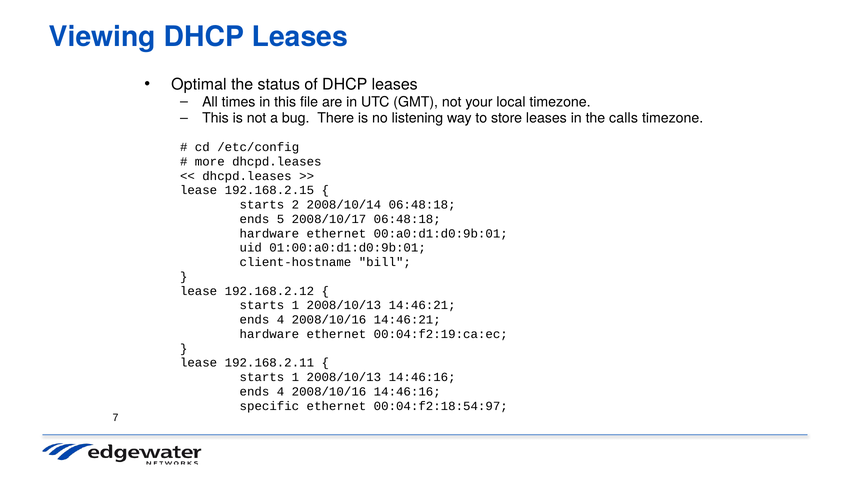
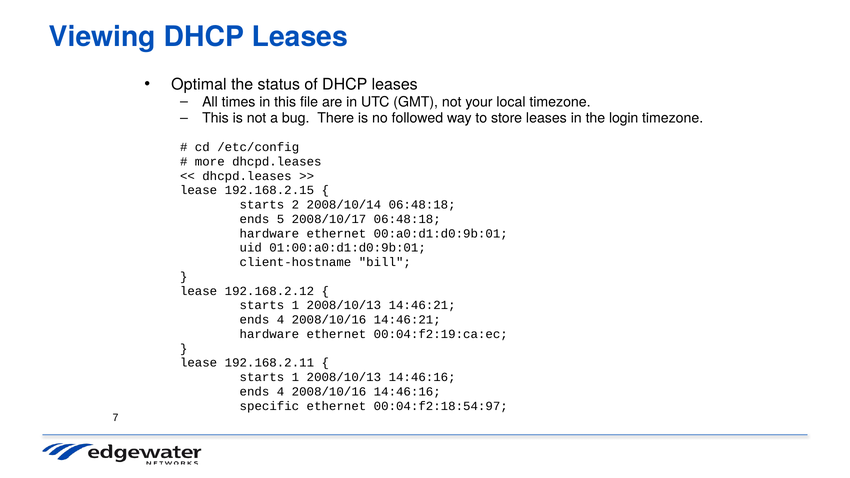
listening: listening -> followed
calls: calls -> login
